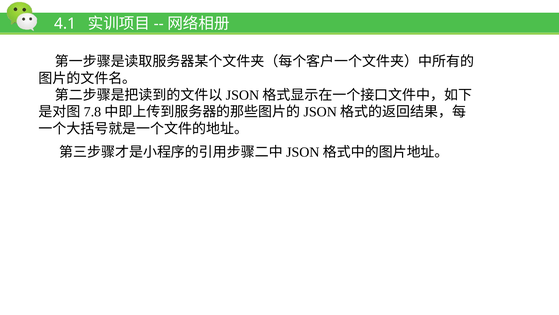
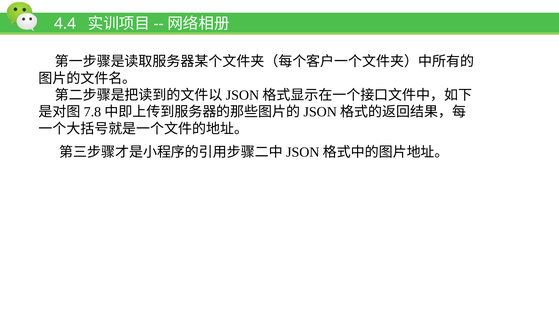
4.1: 4.1 -> 4.4
